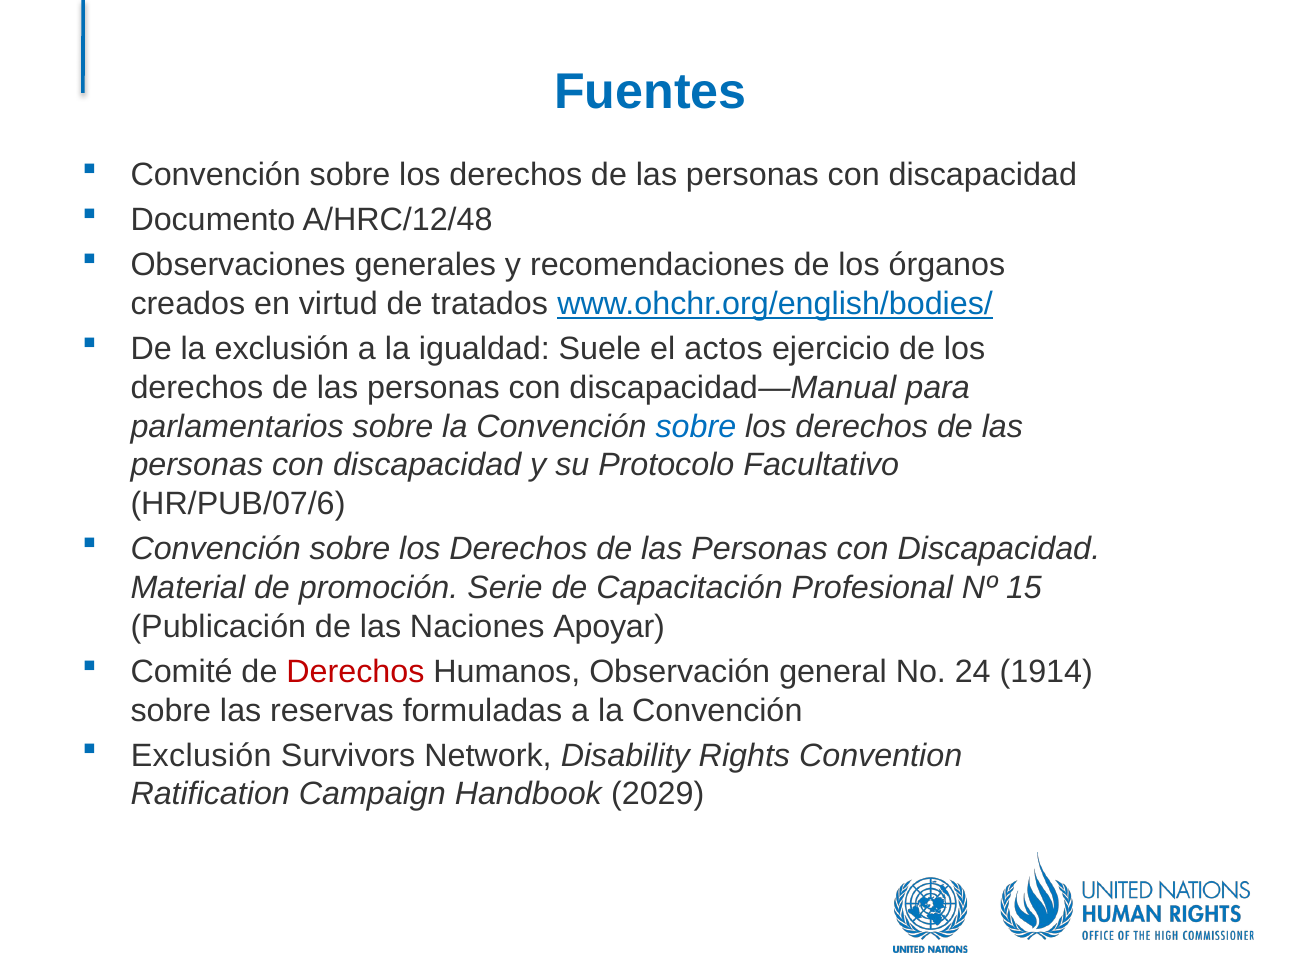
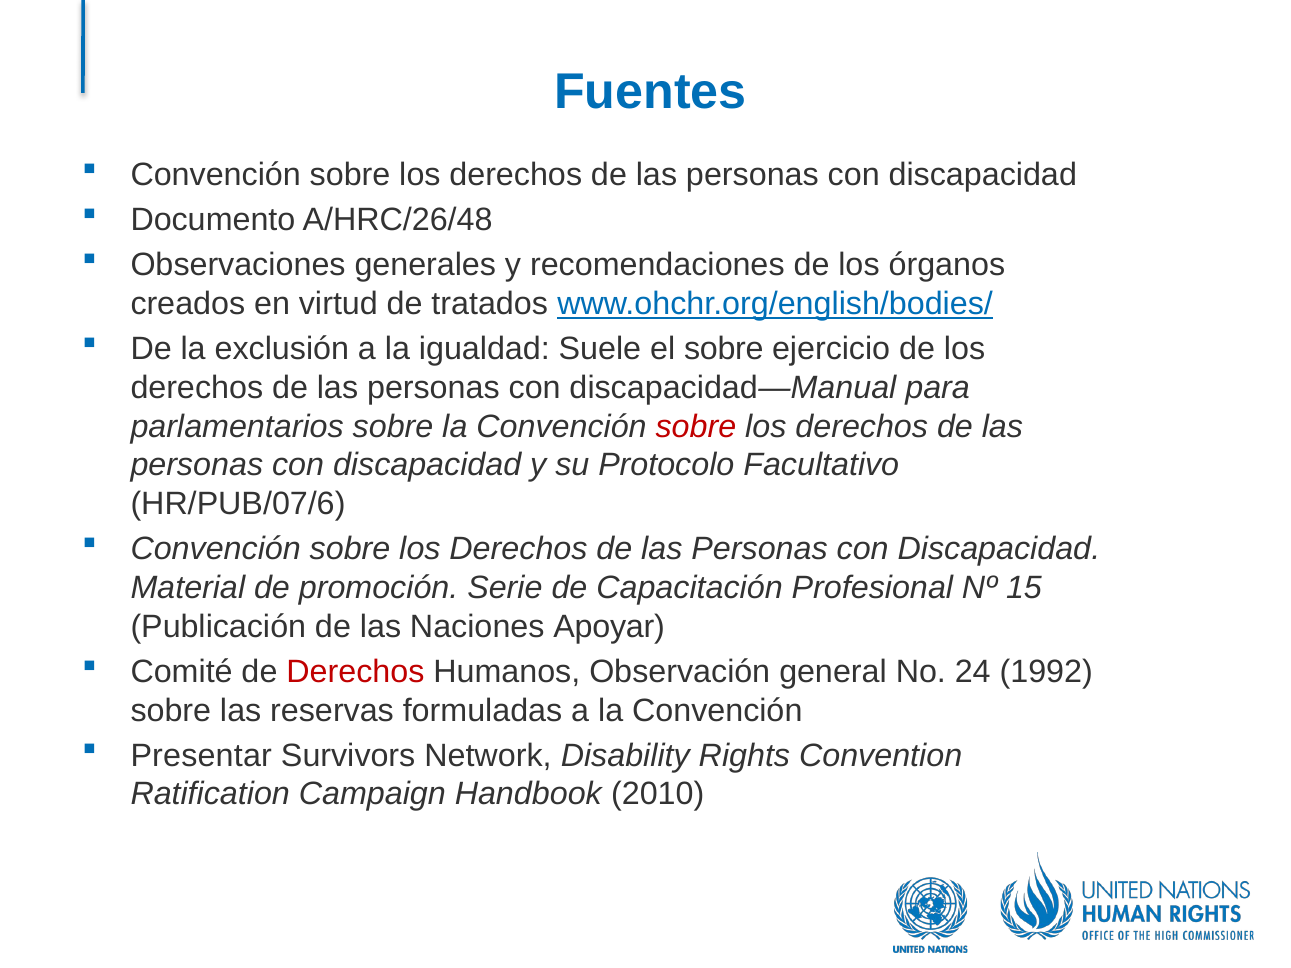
A/HRC/12/48: A/HRC/12/48 -> A/HRC/26/48
el actos: actos -> sobre
sobre at (696, 427) colour: blue -> red
1914: 1914 -> 1992
Exclusión at (201, 756): Exclusión -> Presentar
2029: 2029 -> 2010
